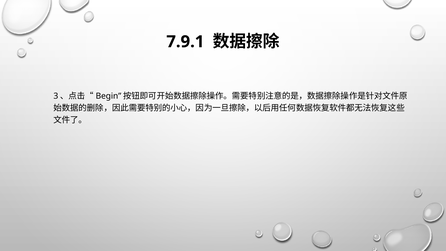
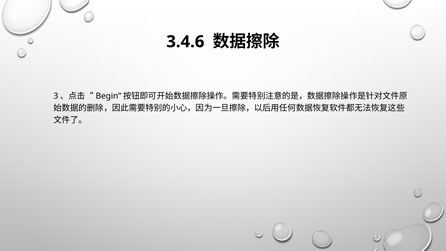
7.9.1: 7.9.1 -> 3.4.6
